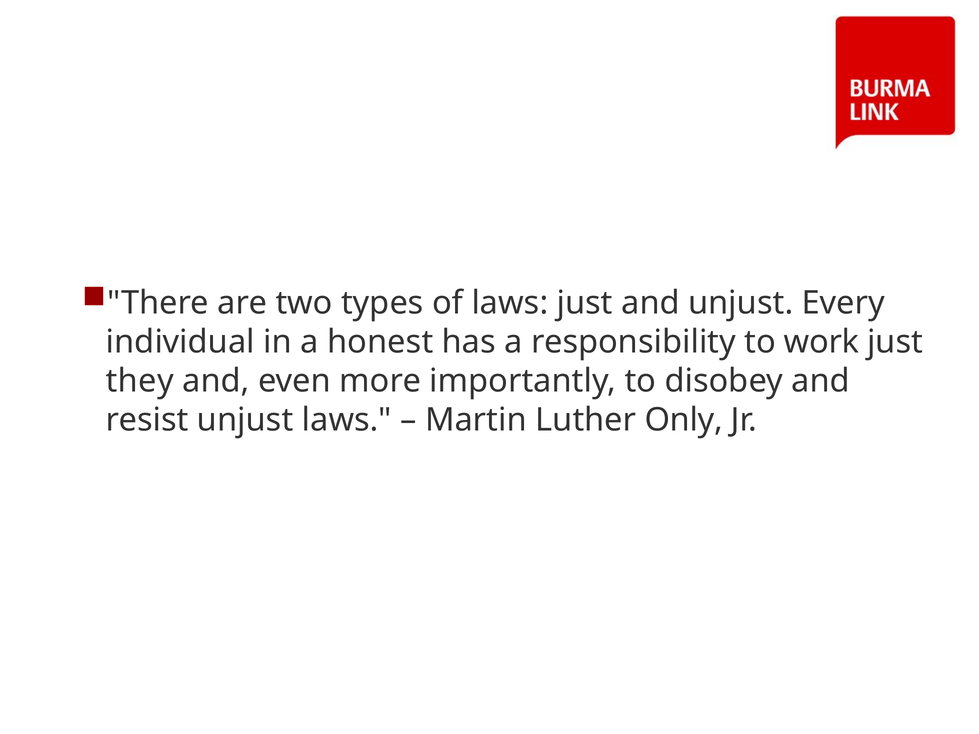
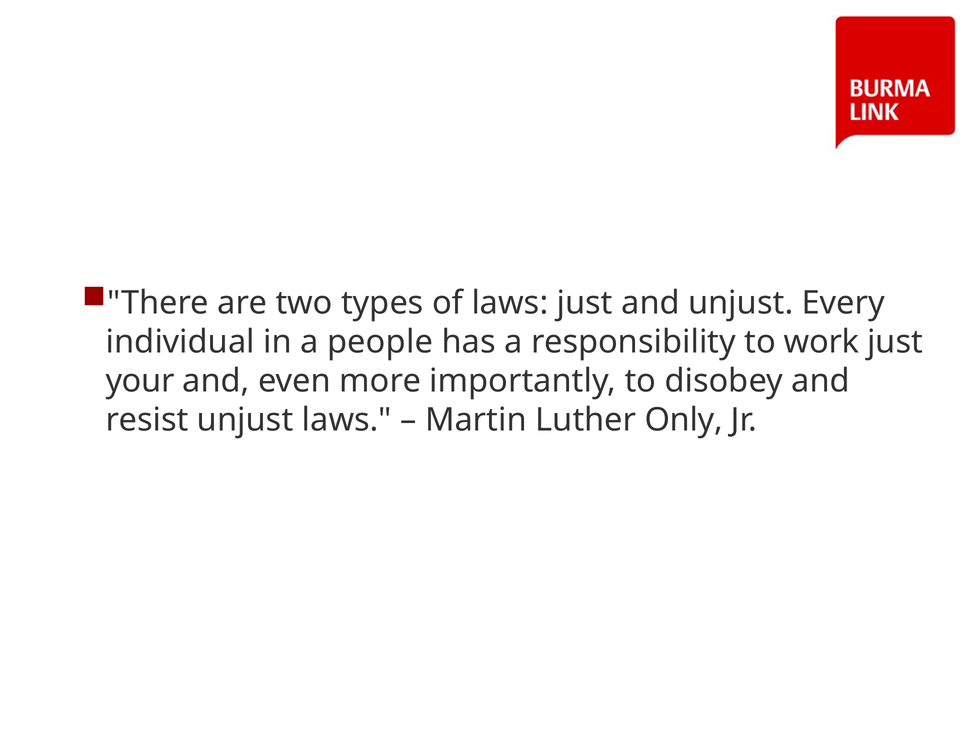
honest: honest -> people
they: they -> your
